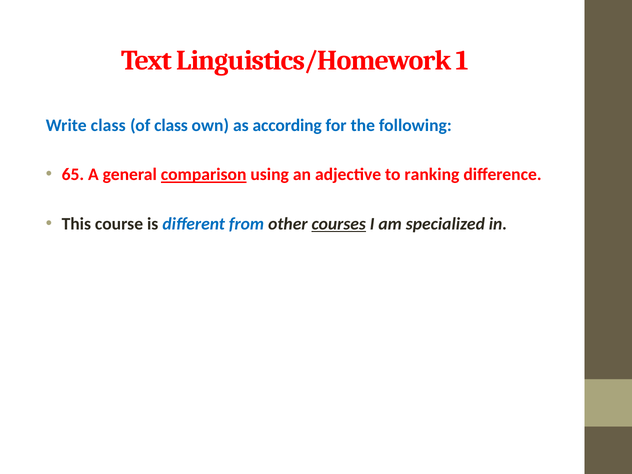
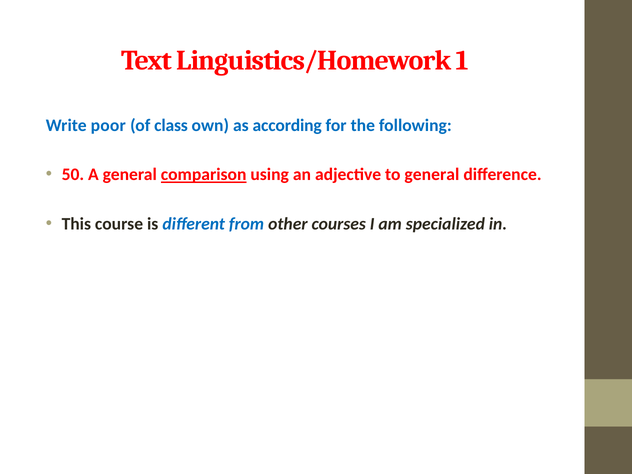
Write class: class -> poor
65: 65 -> 50
to ranking: ranking -> general
courses underline: present -> none
